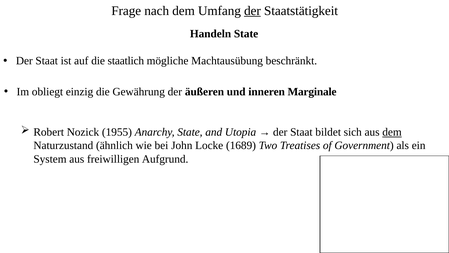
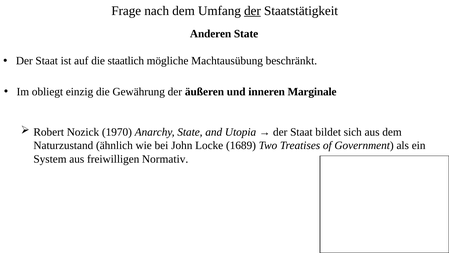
Handeln: Handeln -> Anderen
1955: 1955 -> 1970
dem at (392, 132) underline: present -> none
Aufgrund: Aufgrund -> Normativ
